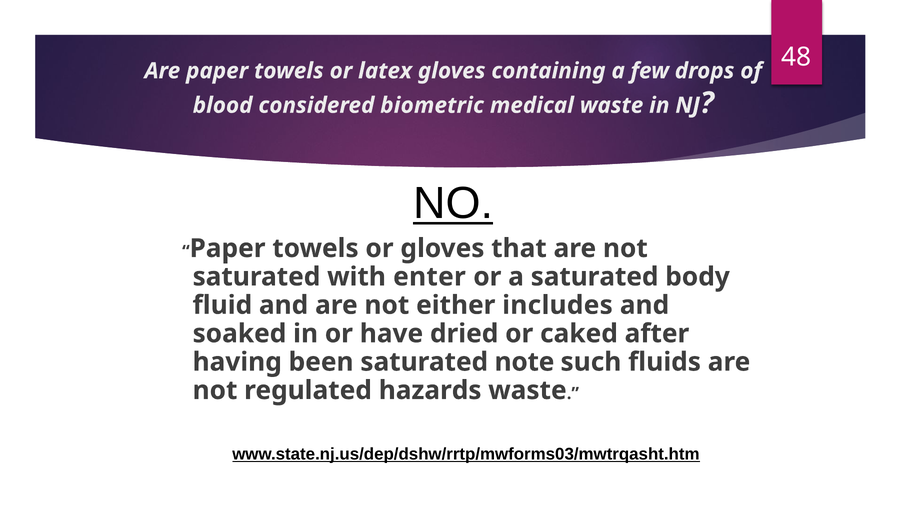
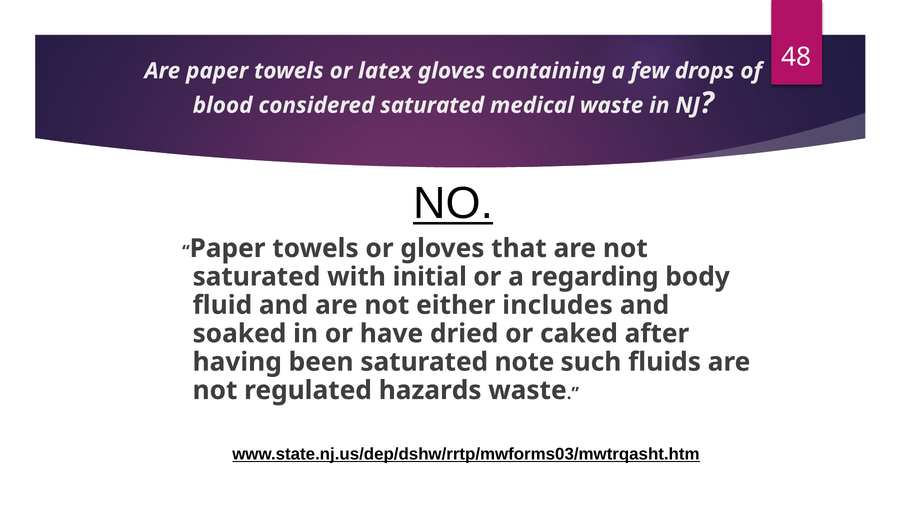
considered biometric: biometric -> saturated
enter: enter -> initial
a saturated: saturated -> regarding
